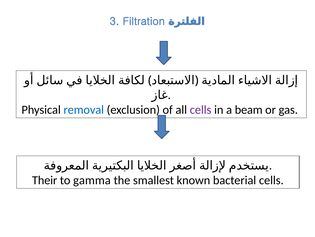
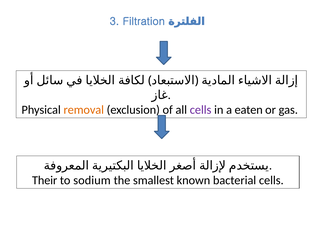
removal colour: blue -> orange
beam: beam -> eaten
gamma: gamma -> sodium
